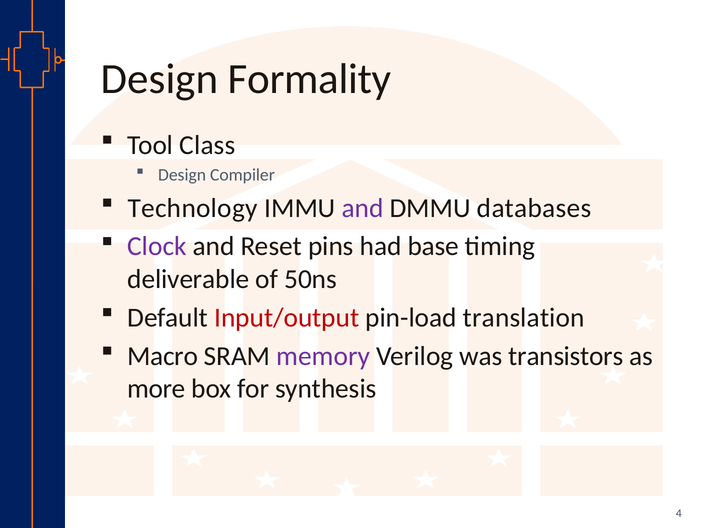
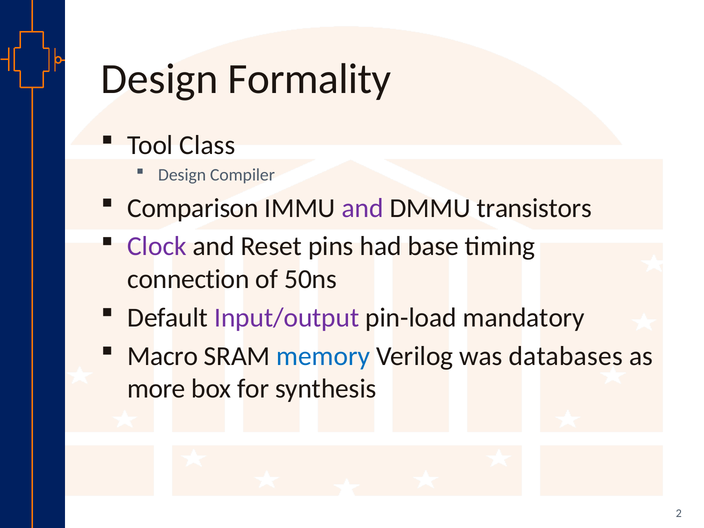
Technology: Technology -> Comparison
databases: databases -> transistors
deliverable: deliverable -> connection
Input/output colour: red -> purple
translation: translation -> mandatory
memory colour: purple -> blue
transistors: transistors -> databases
4: 4 -> 2
